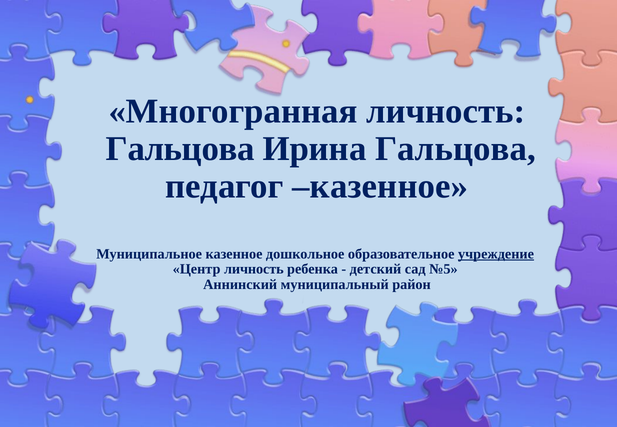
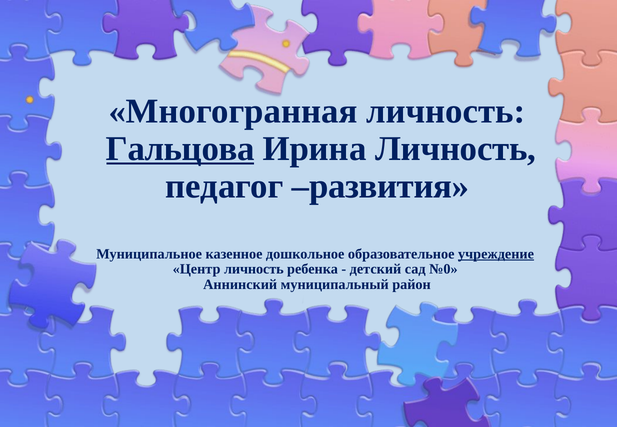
Гальцова at (180, 149) underline: none -> present
Ирина Гальцова: Гальцова -> Личность
педагог казенное: казенное -> развития
№5: №5 -> №0
